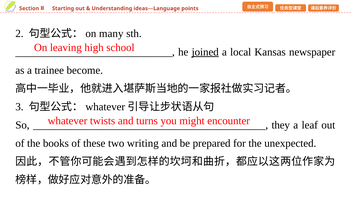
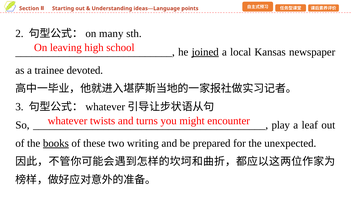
become: become -> devoted
they: they -> play
books underline: none -> present
